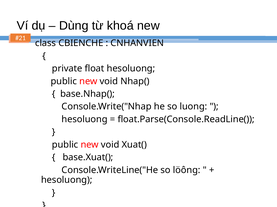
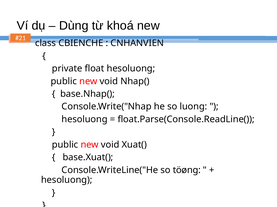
löông: löông -> töøng
